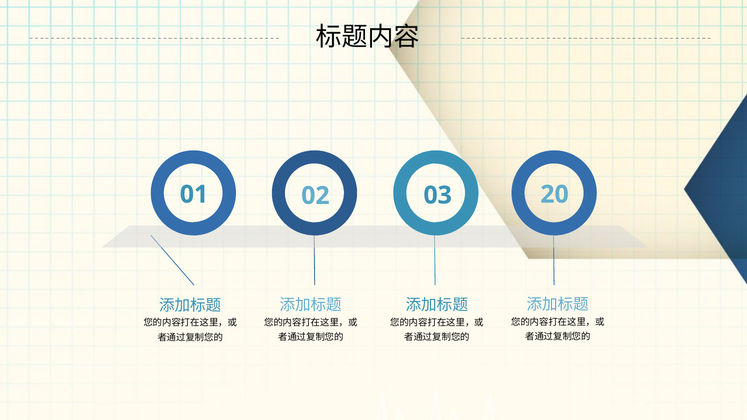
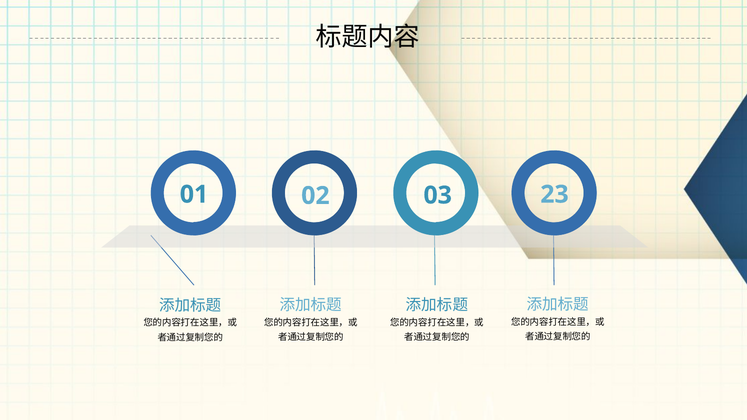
20: 20 -> 23
